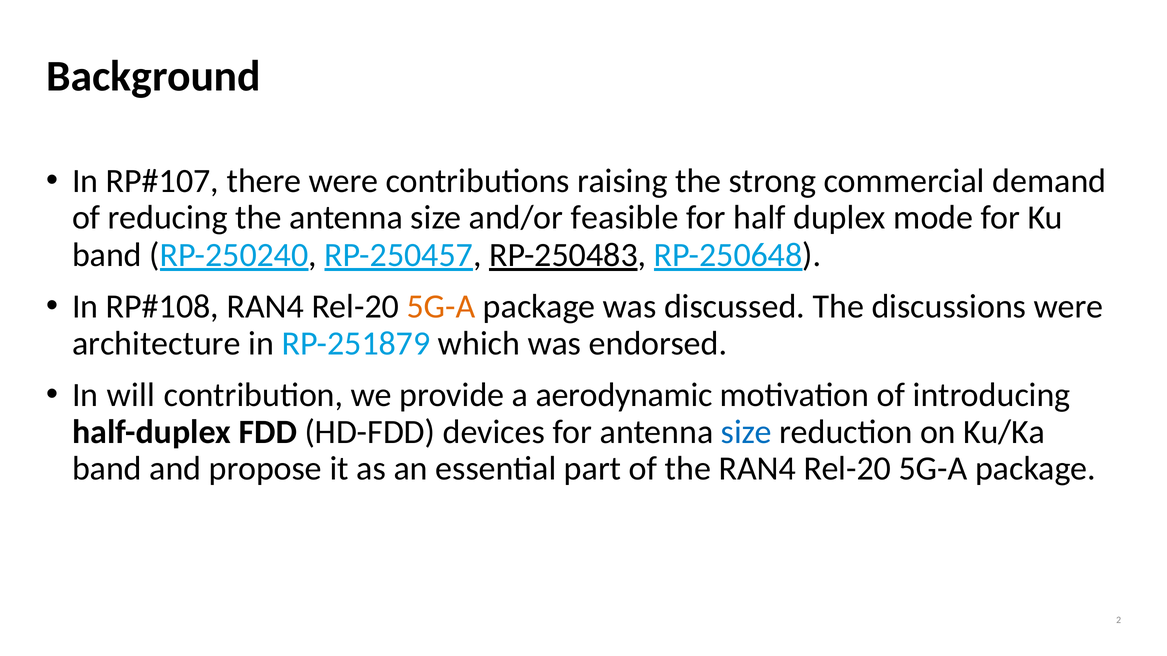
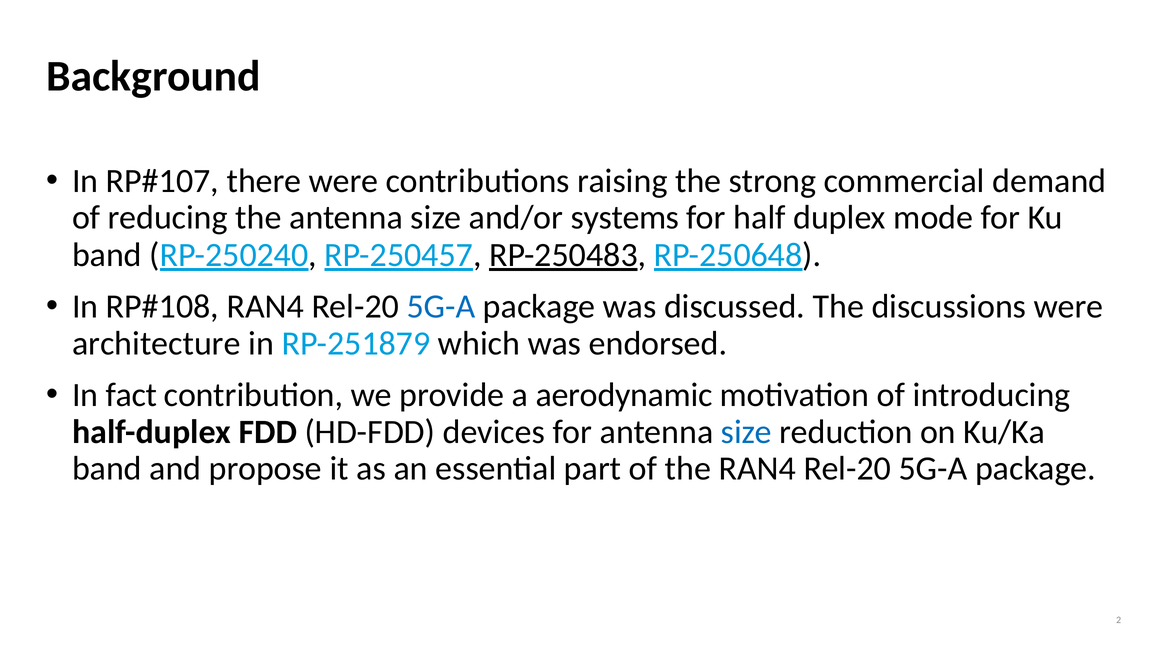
feasible: feasible -> systems
5G-A at (441, 306) colour: orange -> blue
will: will -> fact
